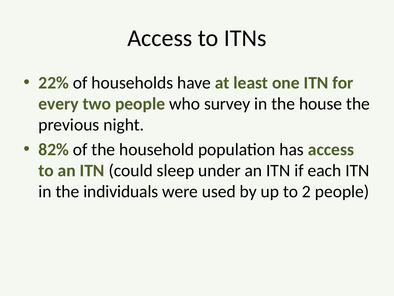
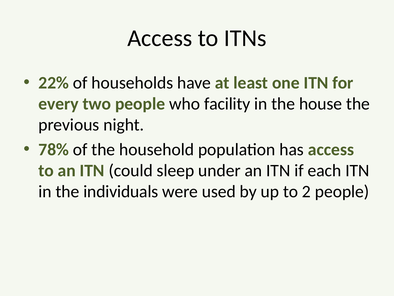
survey: survey -> facility
82%: 82% -> 78%
